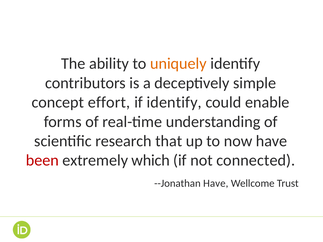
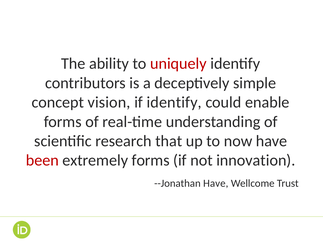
uniquely colour: orange -> red
effort: effort -> vision
extremely which: which -> forms
connected: connected -> innovation
